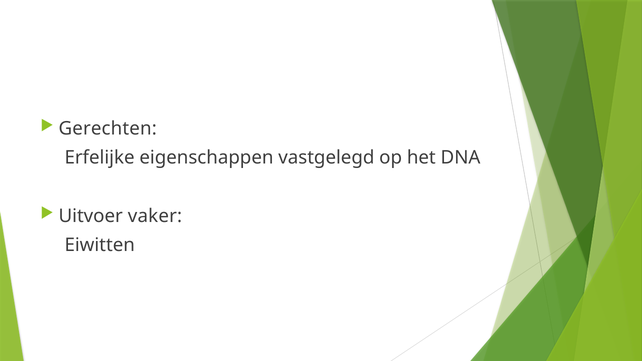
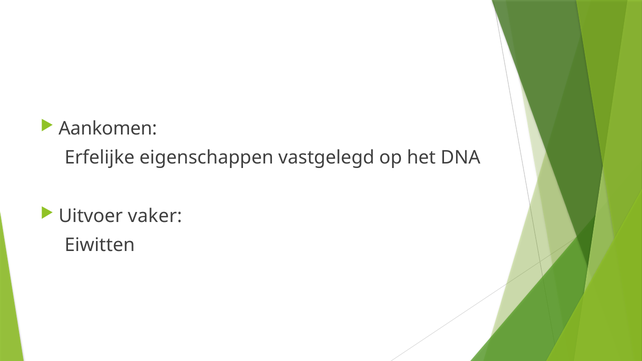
Gerechten: Gerechten -> Aankomen
